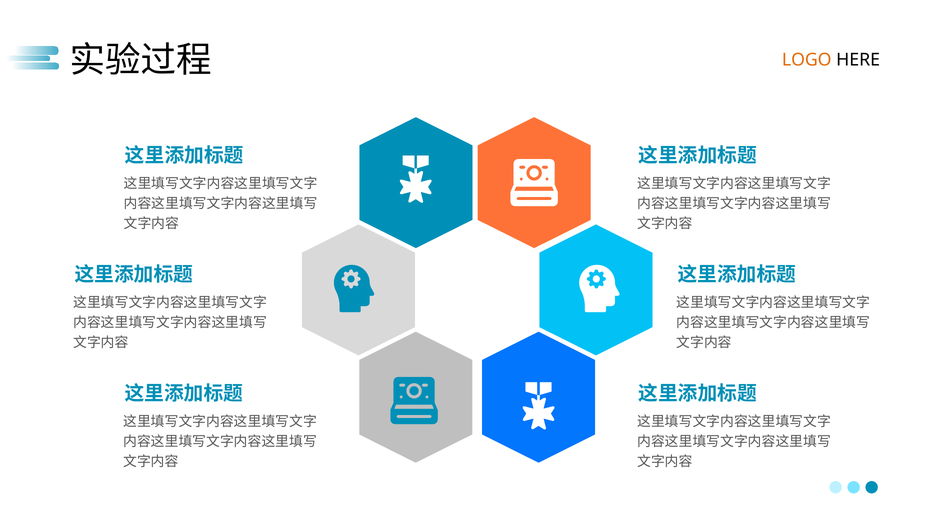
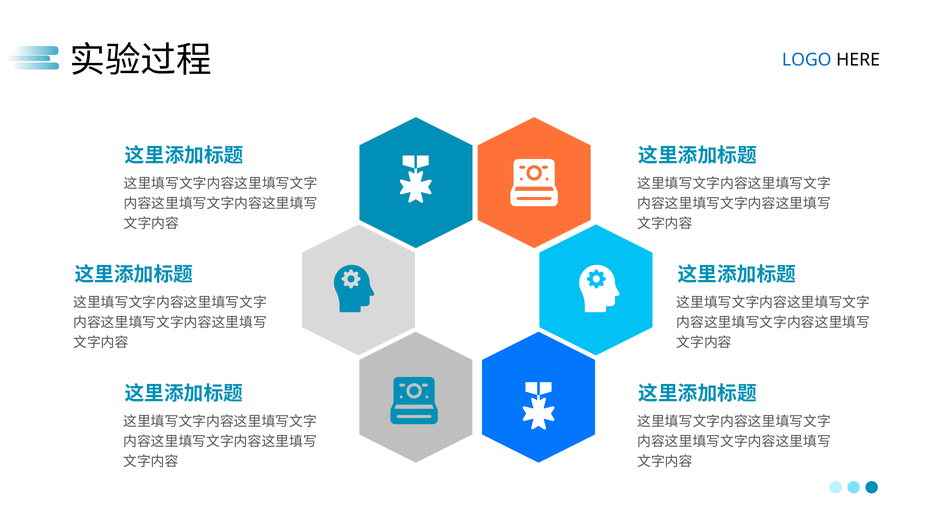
LOGO colour: orange -> blue
